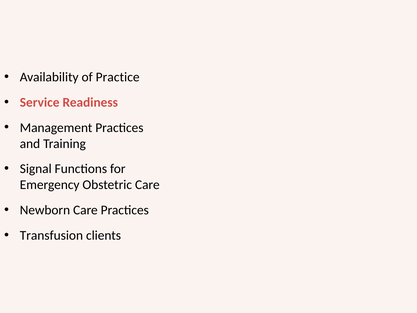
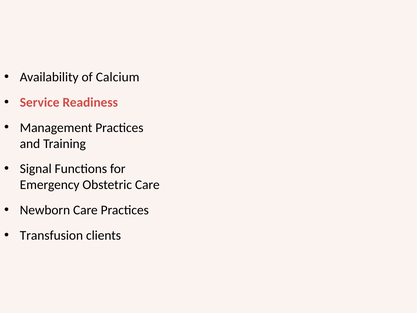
Practice: Practice -> Calcium
